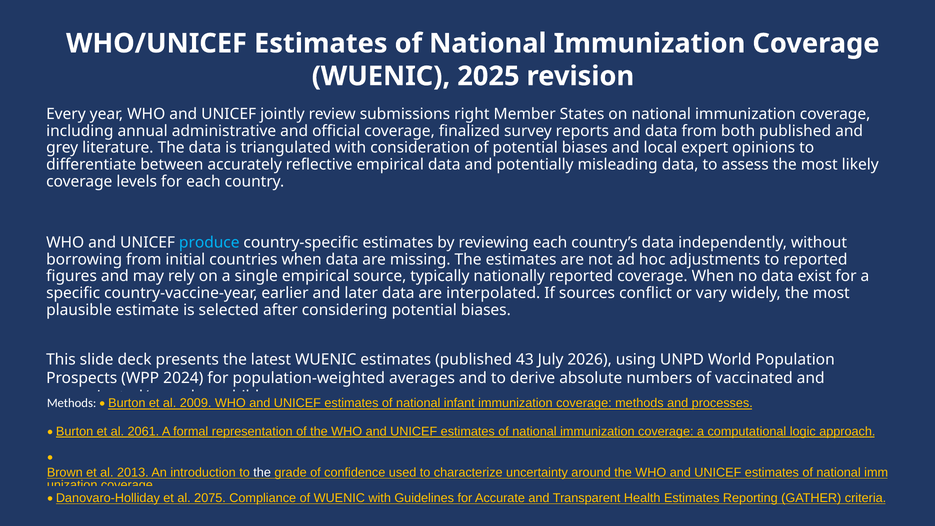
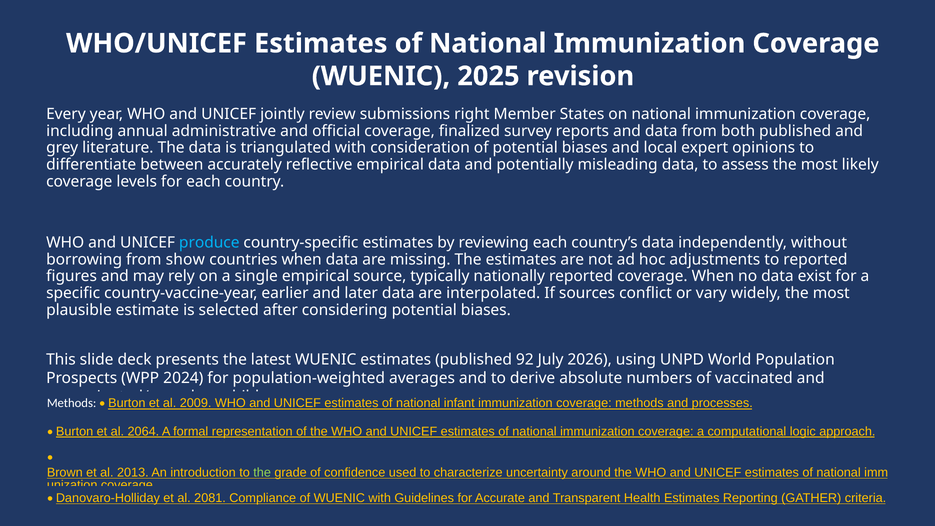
initial: initial -> show
43: 43 -> 92
2061: 2061 -> 2064
the at (262, 472) colour: white -> light green
2075: 2075 -> 2081
